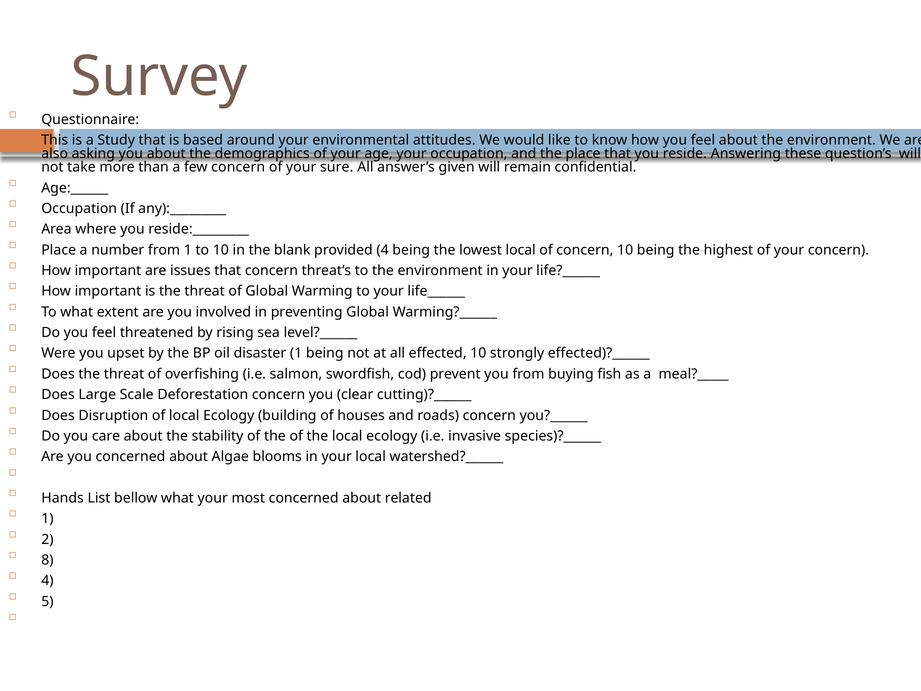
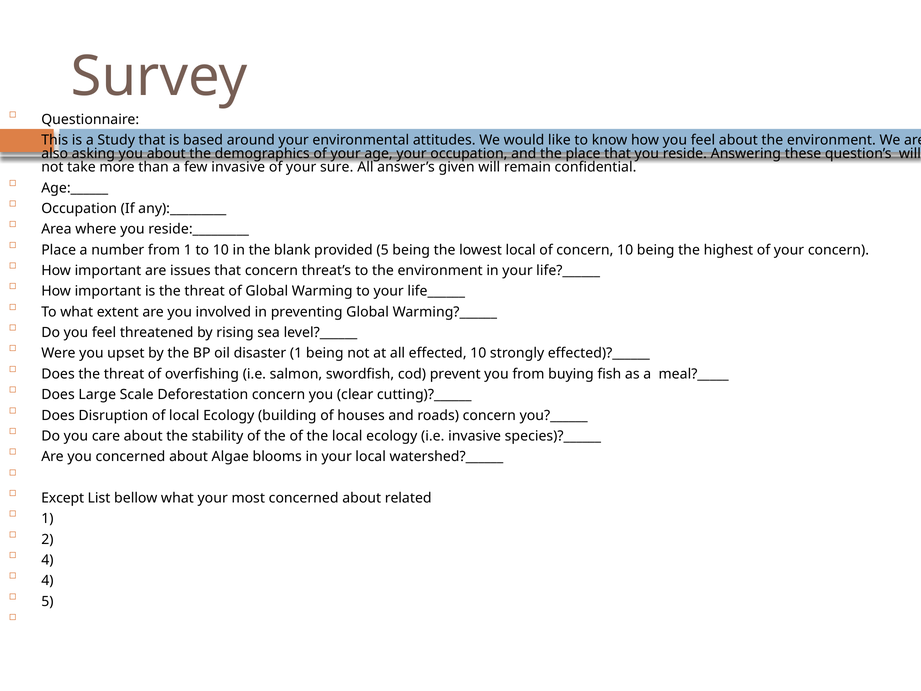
few concern: concern -> invasive
provided 4: 4 -> 5
Hands: Hands -> Except
8 at (47, 560): 8 -> 4
